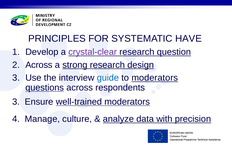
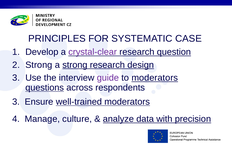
HAVE: HAVE -> CASE
Across at (39, 65): Across -> Strong
guide colour: blue -> purple
